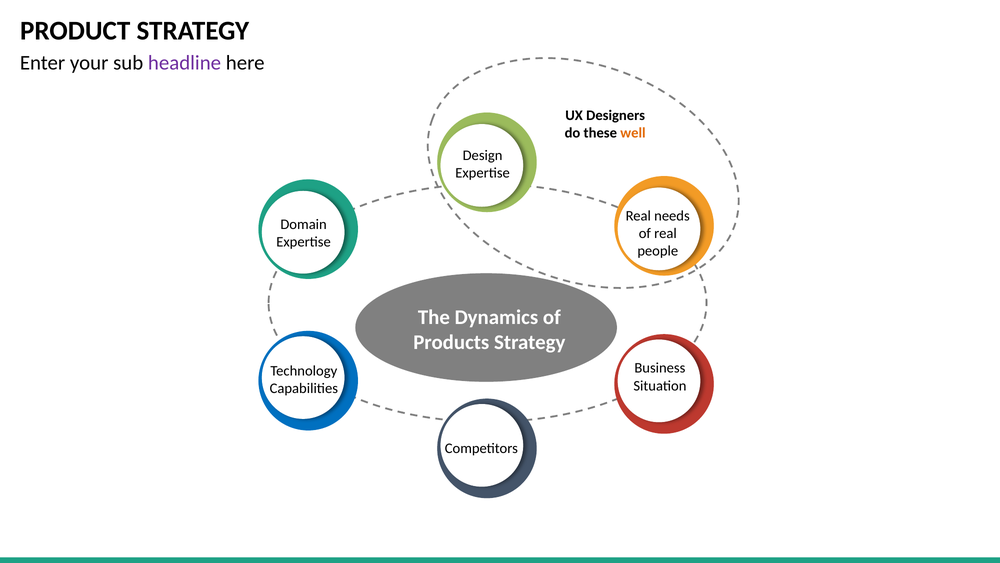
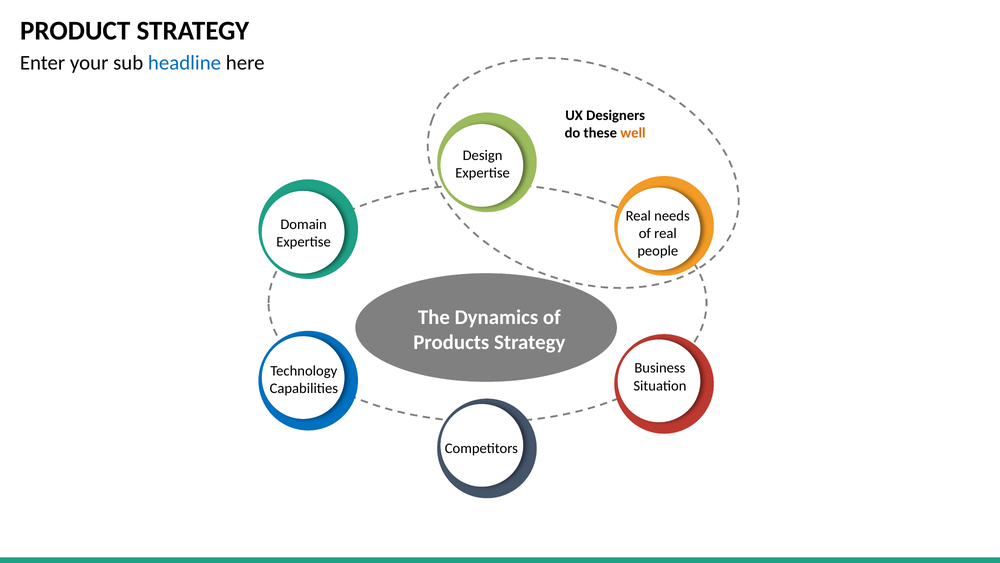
headline colour: purple -> blue
